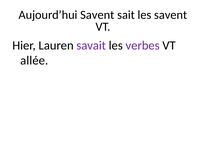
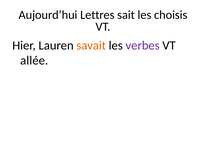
Aujourd’hui Savent: Savent -> Lettres
les savent: savent -> choisis
savait colour: purple -> orange
